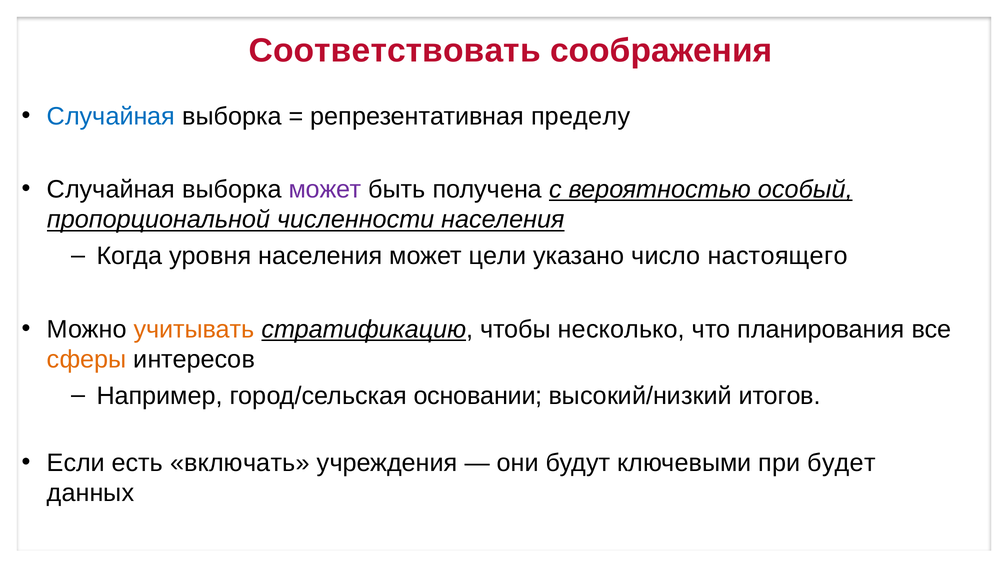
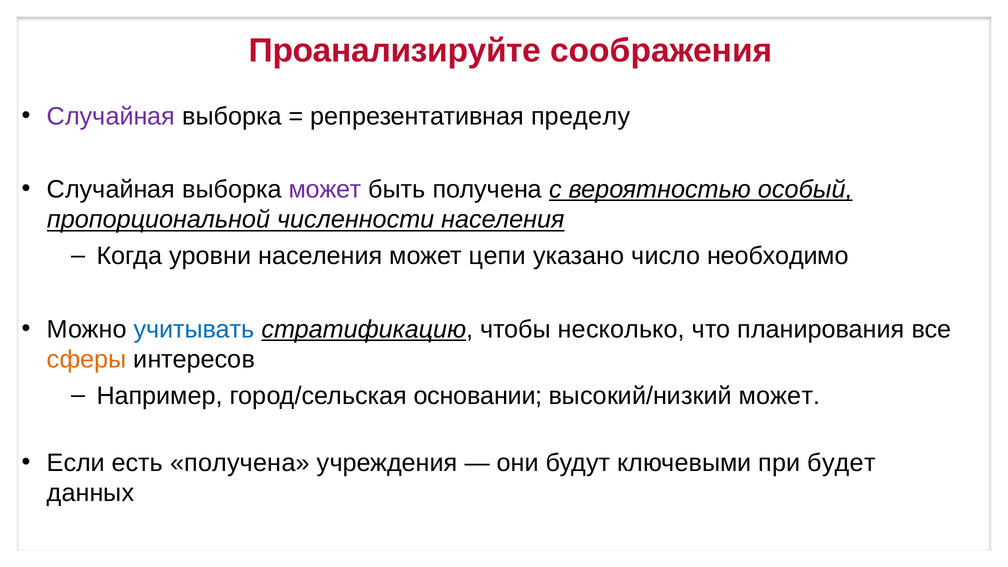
Соответствовать: Соответствовать -> Проанализируйте
Случайная at (111, 116) colour: blue -> purple
уровня: уровня -> уровни
цели: цели -> цепи
настоящего: настоящего -> необходимо
учитывать colour: orange -> blue
высокий/низкий итогов: итогов -> может
есть включать: включать -> получена
